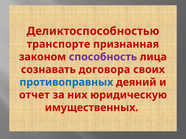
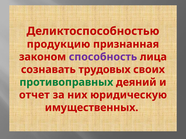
транспорте: транспорте -> продукцию
договора: договора -> трудовых
противоправных colour: blue -> green
